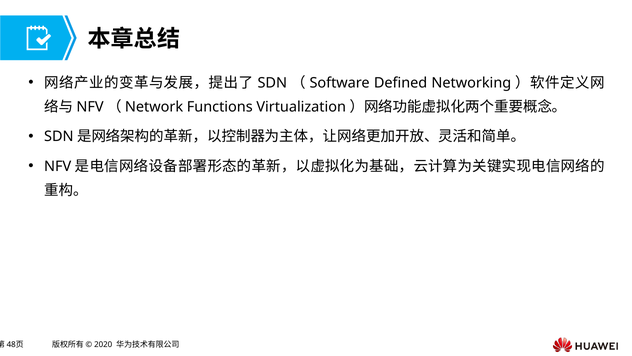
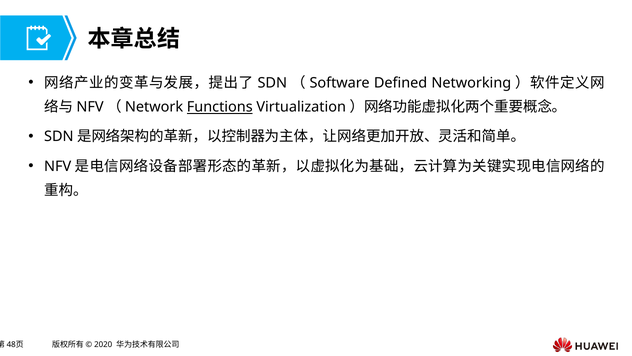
Functions underline: none -> present
